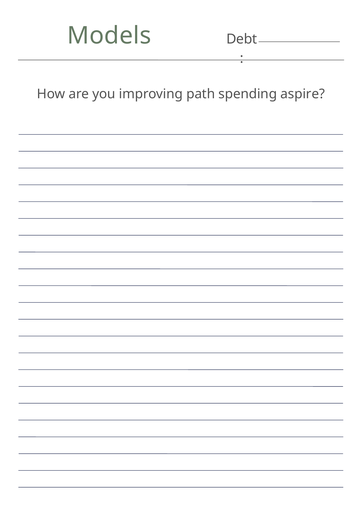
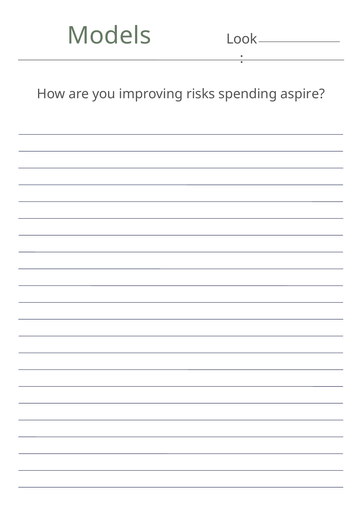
Debt: Debt -> Look
path: path -> risks
